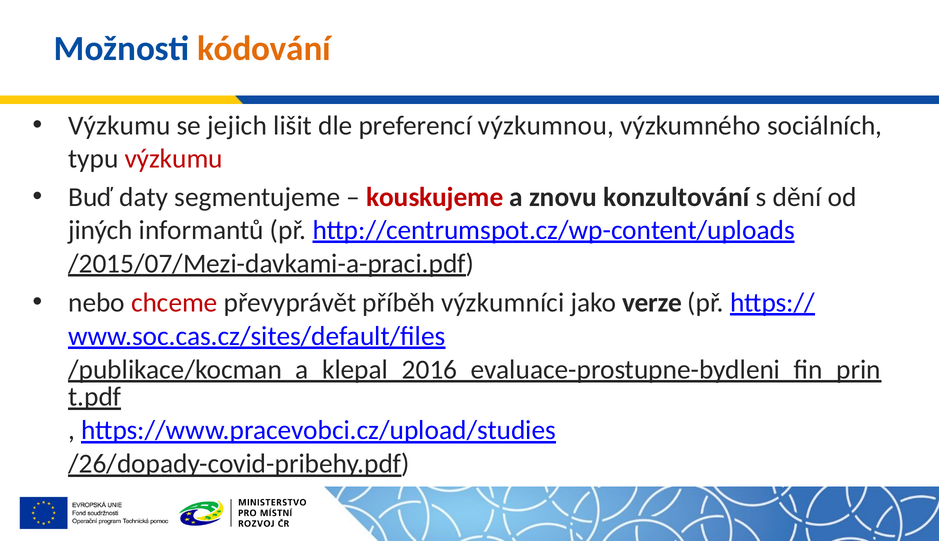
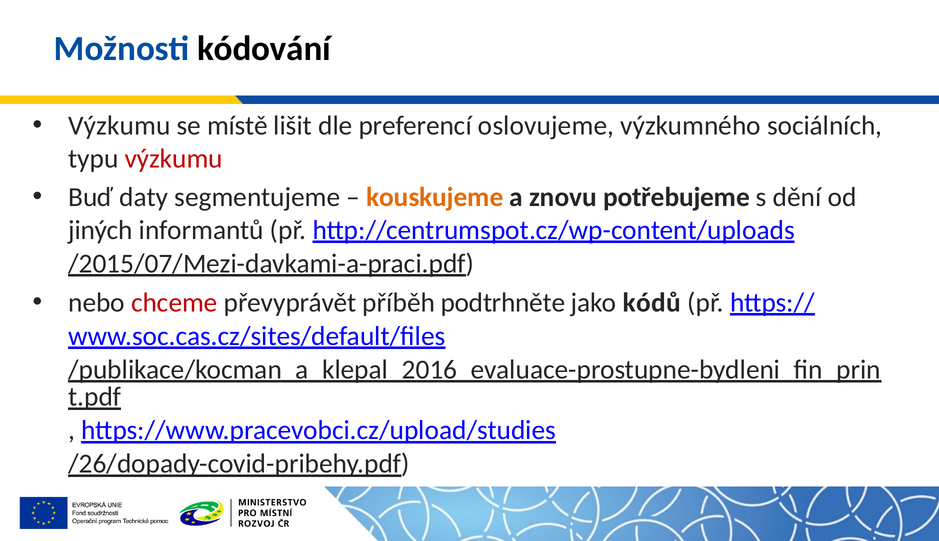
kódování colour: orange -> black
jejich: jejich -> místě
výzkumnou: výzkumnou -> oslovujeme
kouskujeme colour: red -> orange
konzultování: konzultování -> potřebujeme
výzkumníci: výzkumníci -> podtrhněte
verze: verze -> kódů
